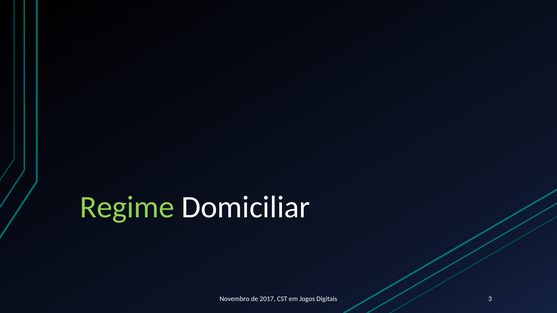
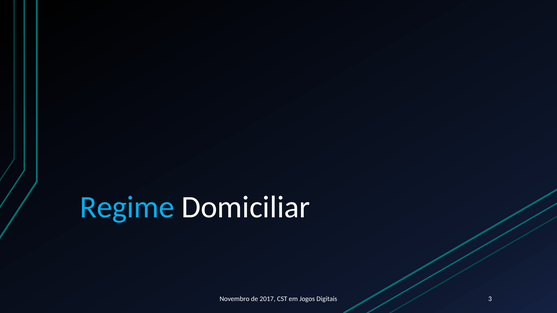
Regime colour: light green -> light blue
